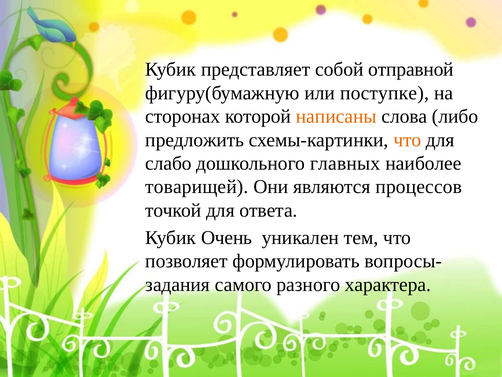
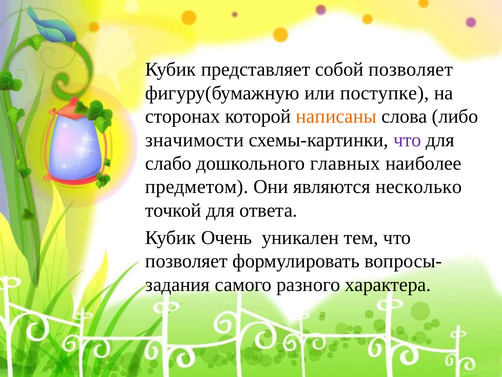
собой отправной: отправной -> позволяет
предложить: предложить -> значимости
что at (407, 140) colour: orange -> purple
товарищей: товарищей -> предметом
процессов: процессов -> несколько
